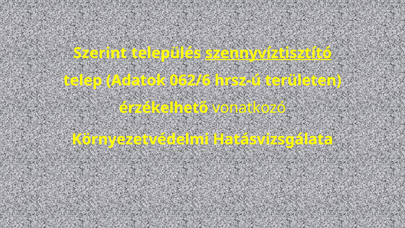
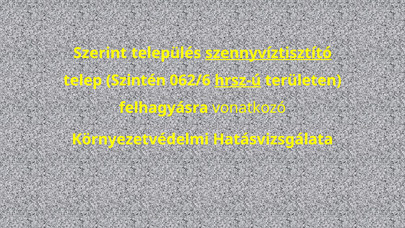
Adatok: Adatok -> Szintén
hrsz-ú underline: none -> present
érzékelhető: érzékelhető -> felhagyásra
